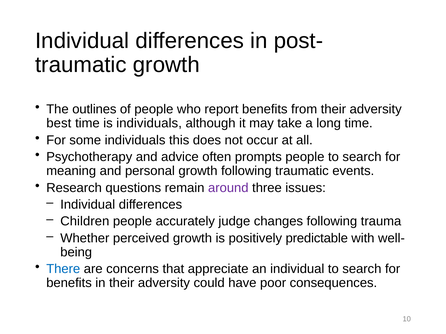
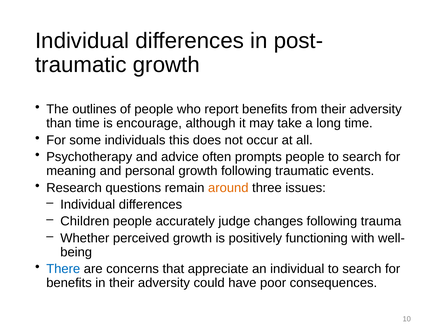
best: best -> than
is individuals: individuals -> encourage
around colour: purple -> orange
predictable: predictable -> functioning
